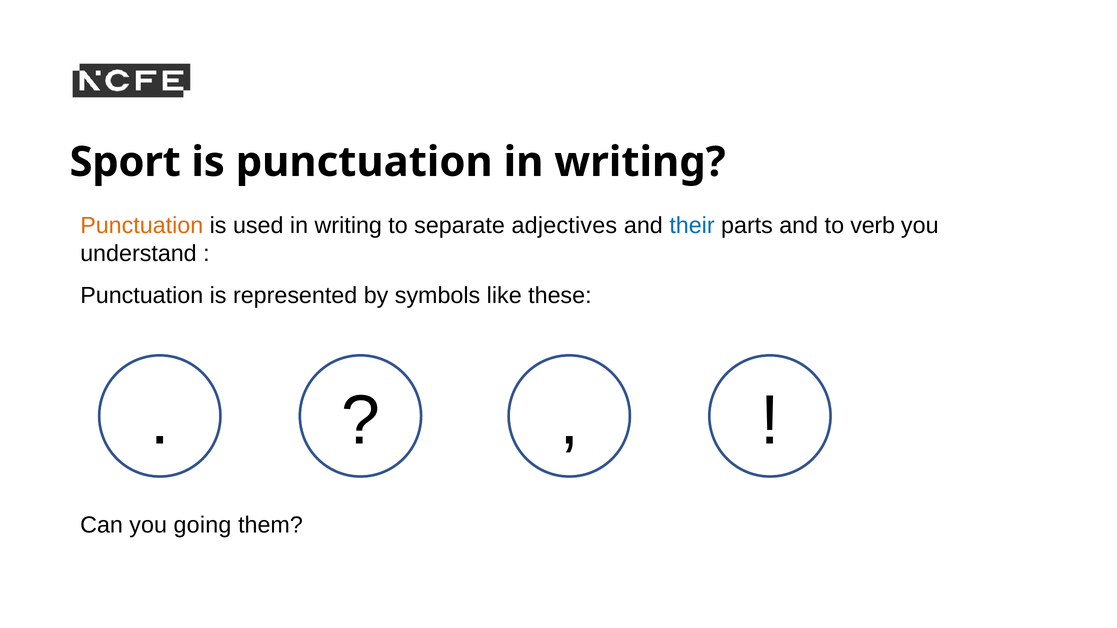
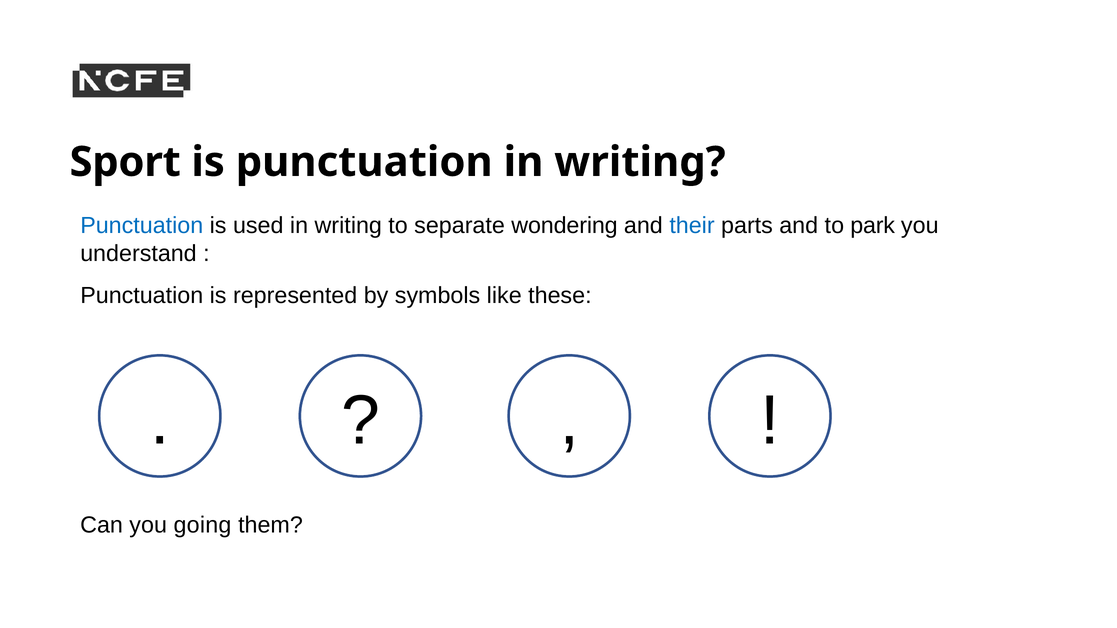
Punctuation at (142, 226) colour: orange -> blue
adjectives: adjectives -> wondering
verb: verb -> park
